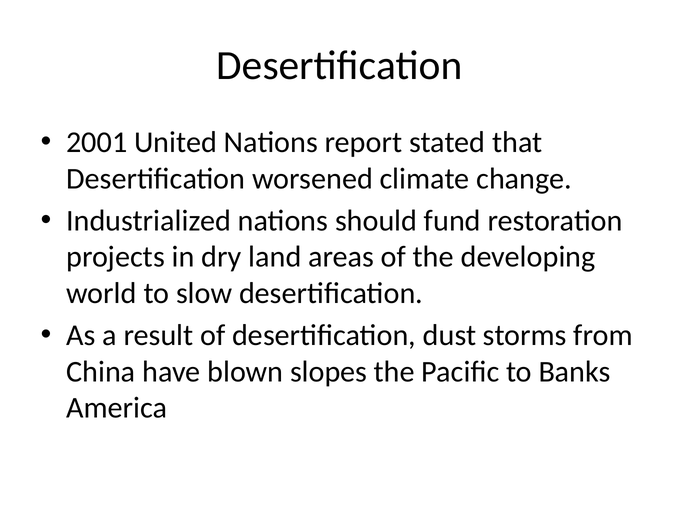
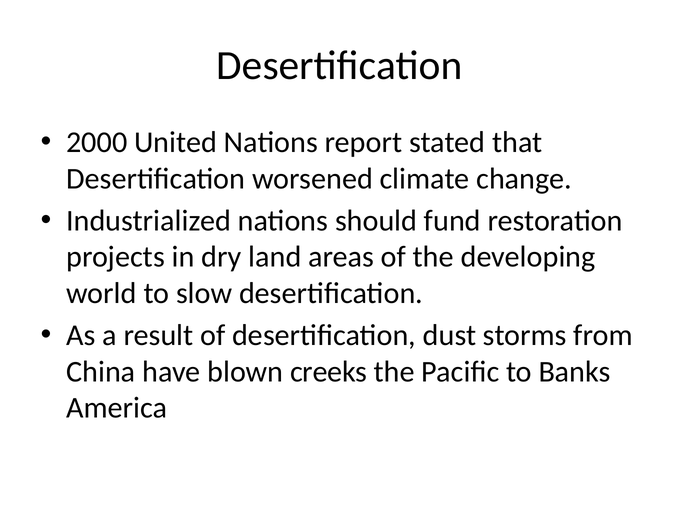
2001: 2001 -> 2000
slopes: slopes -> creeks
